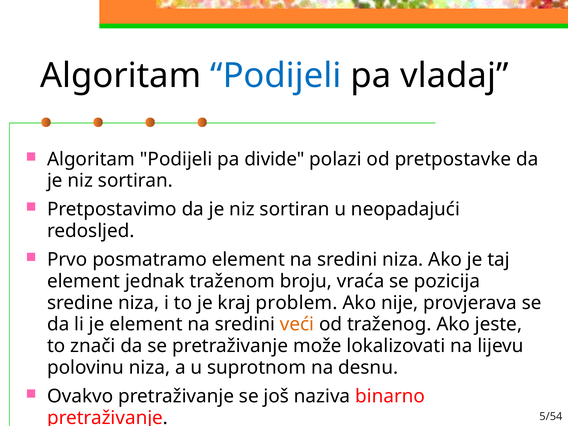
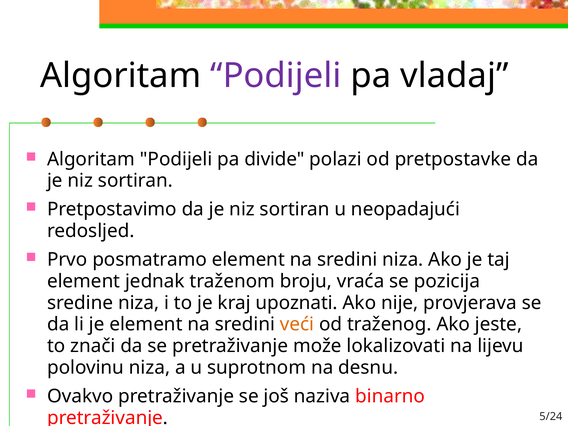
Podijeli at (276, 76) colour: blue -> purple
problem: problem -> upoznati
5/54: 5/54 -> 5/24
